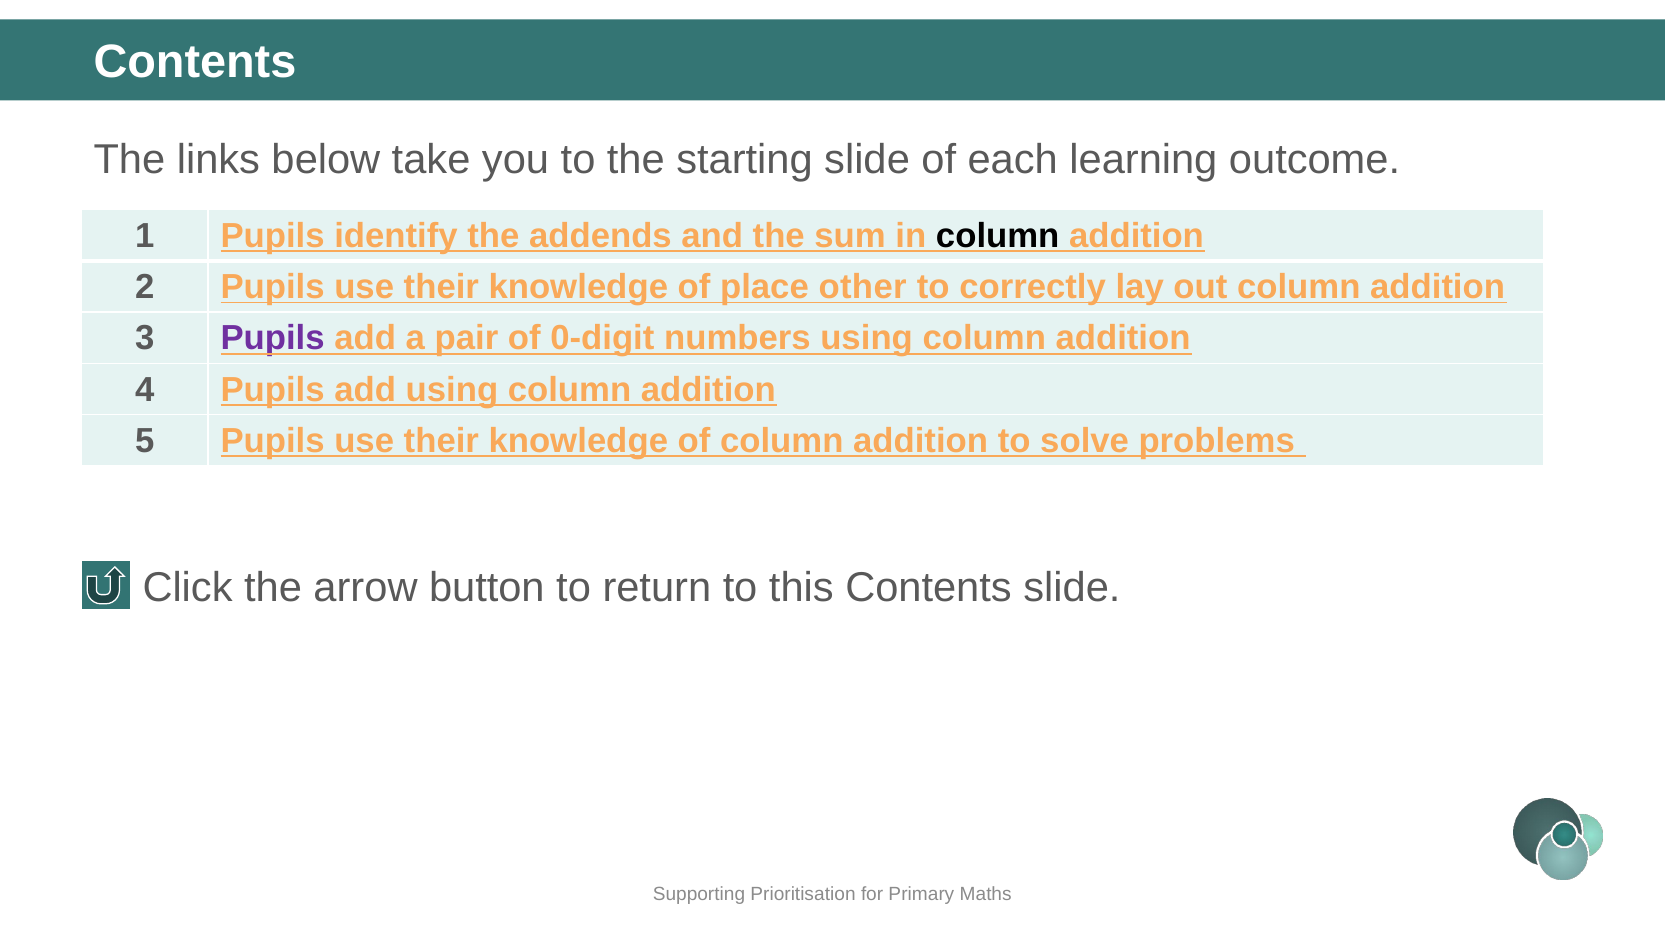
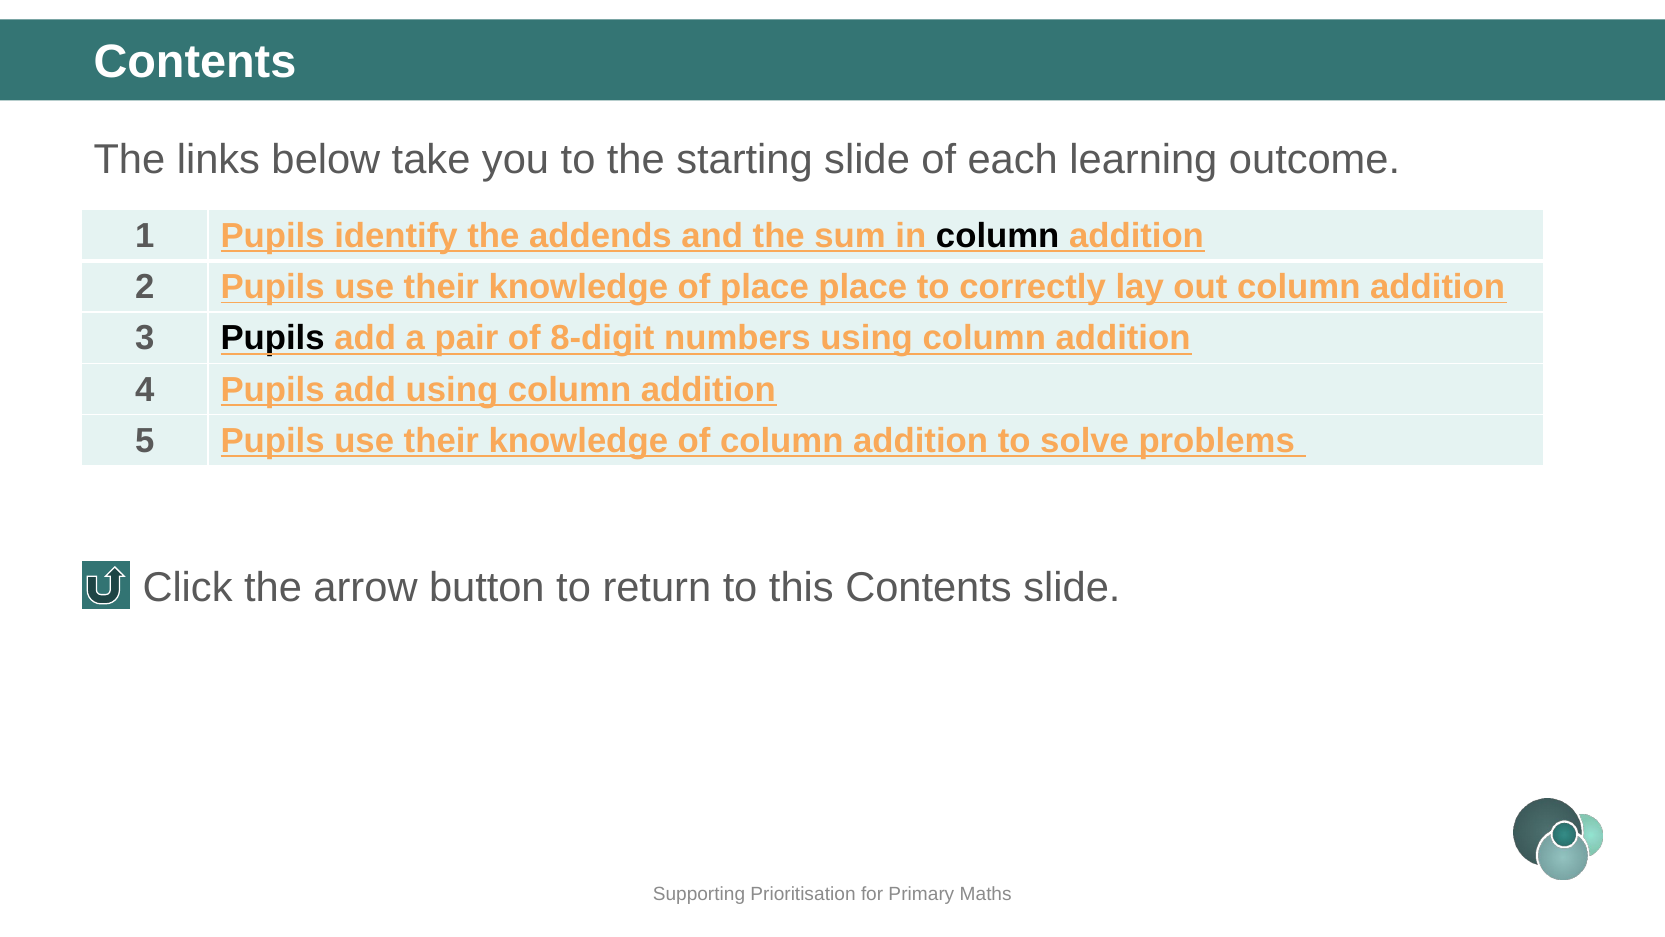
place other: other -> place
Pupils at (273, 338) colour: purple -> black
0-digit: 0-digit -> 8-digit
